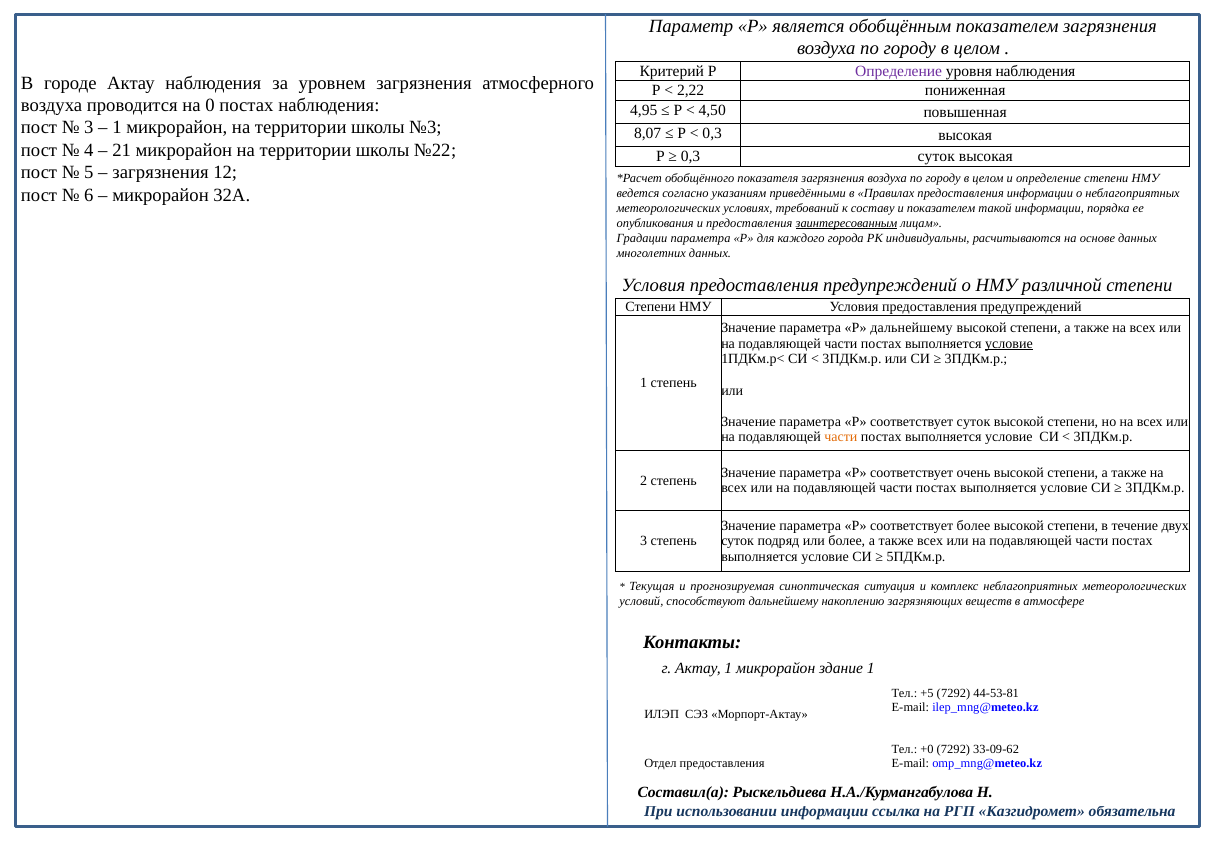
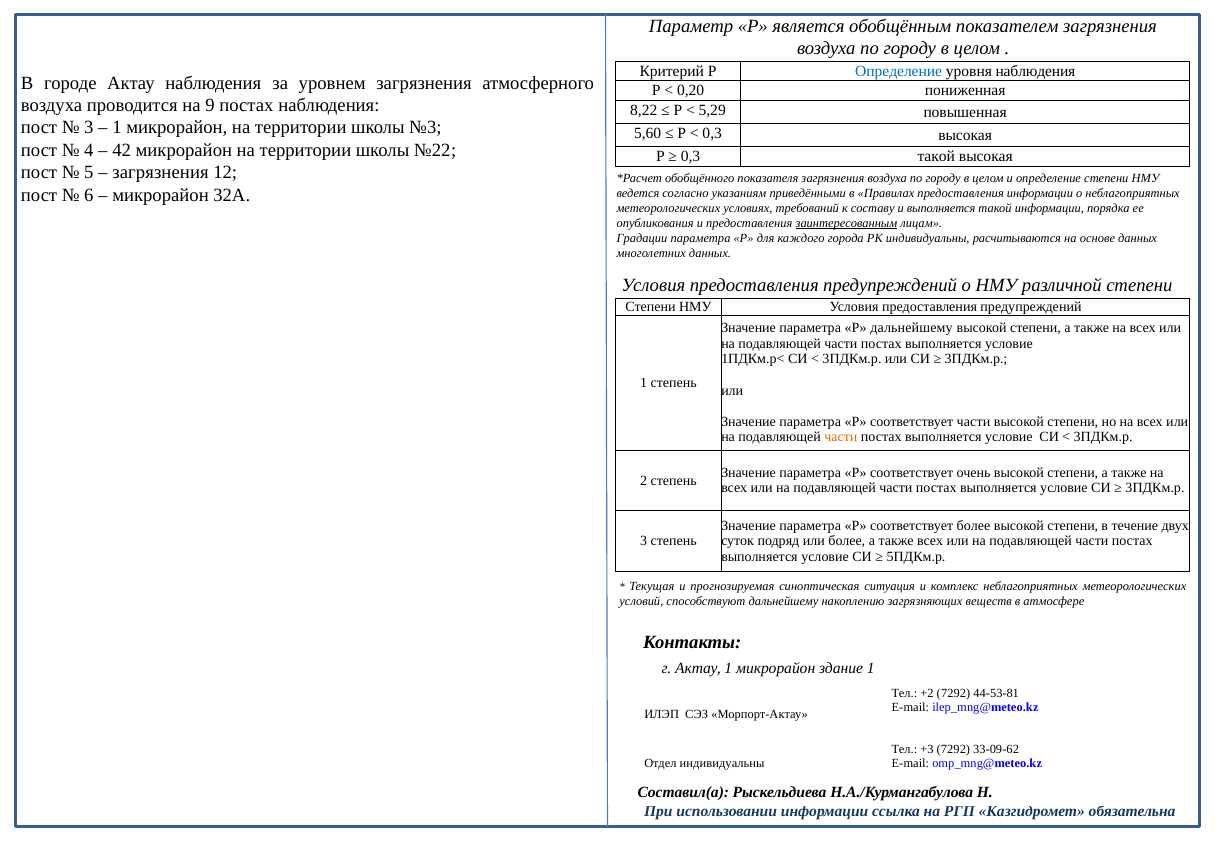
Определение at (899, 71) colour: purple -> blue
2,22: 2,22 -> 0,20
0: 0 -> 9
4,95: 4,95 -> 8,22
4,50: 4,50 -> 5,29
8,07: 8,07 -> 5,60
21: 21 -> 42
0,3 суток: суток -> такой
и показателем: показателем -> выполняется
условие at (1009, 344) underline: present -> none
соответствует суток: суток -> части
+5: +5 -> +2
+0: +0 -> +3
Отдел предоставления: предоставления -> индивидуальны
